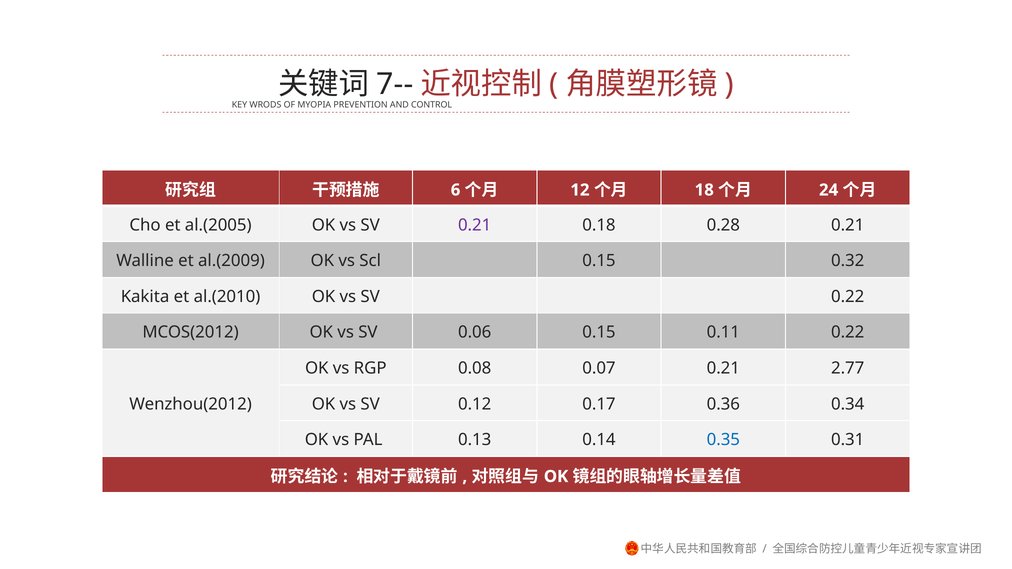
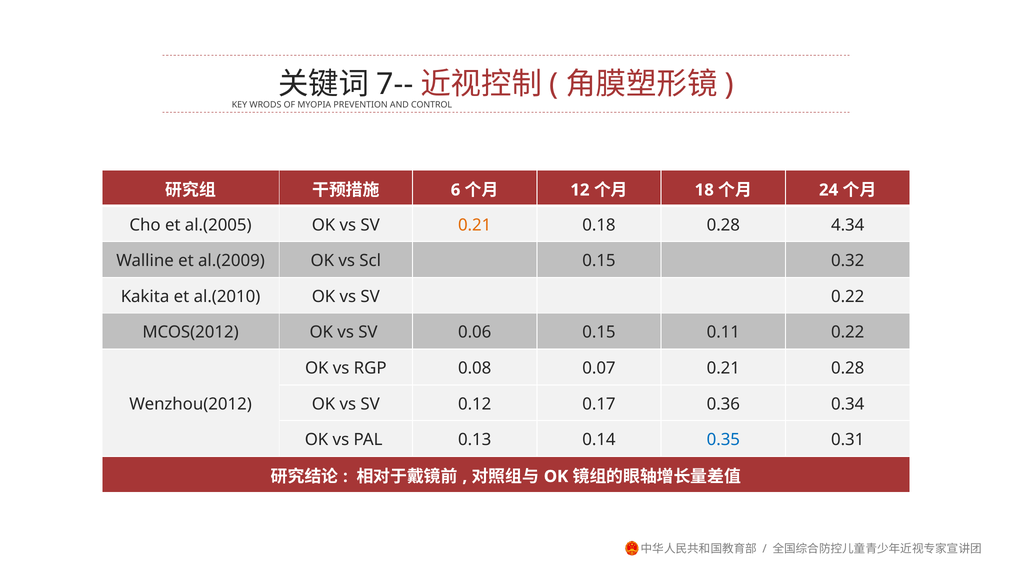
0.21 at (475, 225) colour: purple -> orange
0.28 0.21: 0.21 -> 4.34
0.21 2.77: 2.77 -> 0.28
